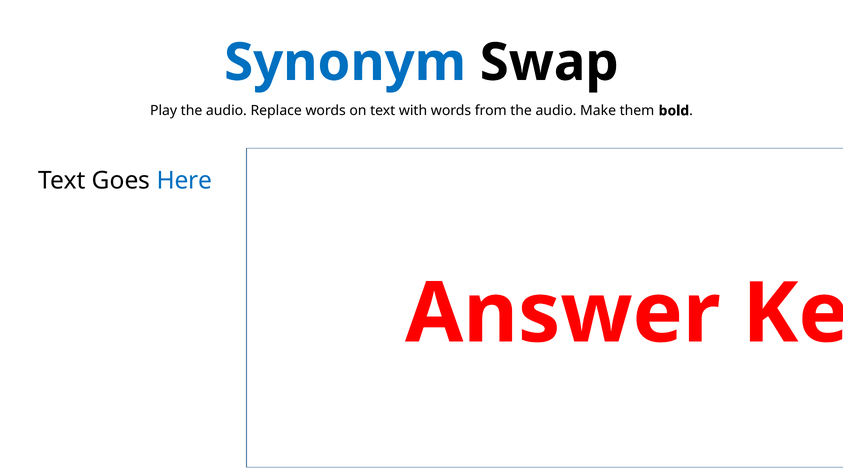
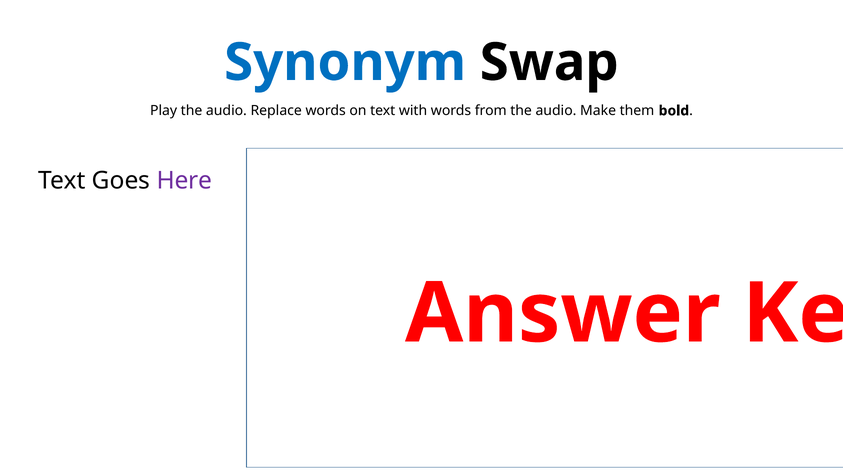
Here colour: blue -> purple
